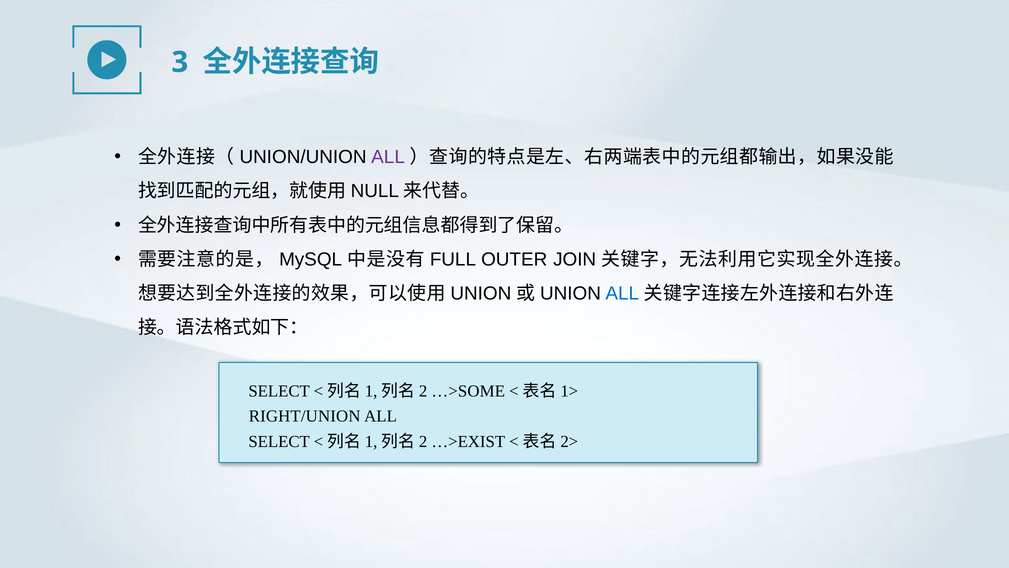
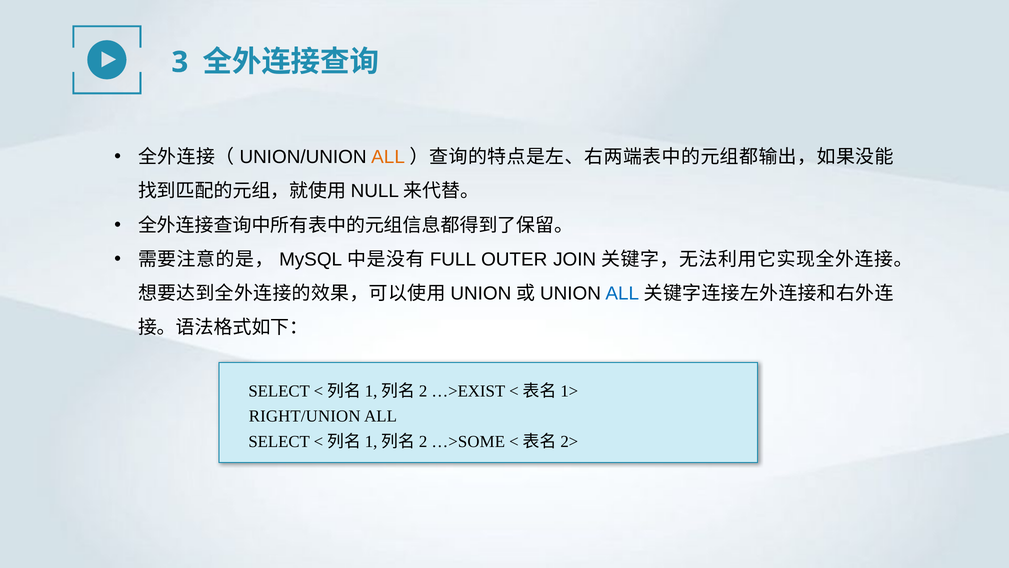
ALL at (388, 157) colour: purple -> orange
…>SOME: …>SOME -> …>EXIST
…>EXIST: …>EXIST -> …>SOME
